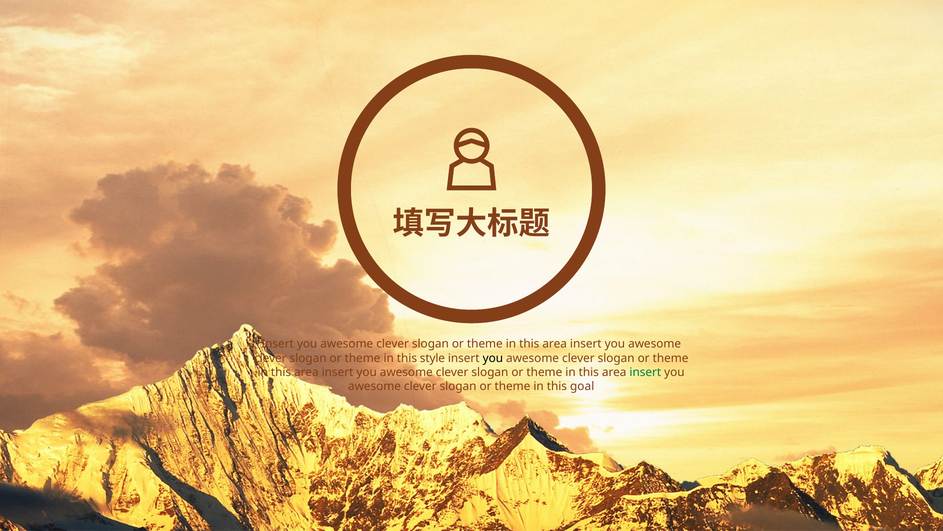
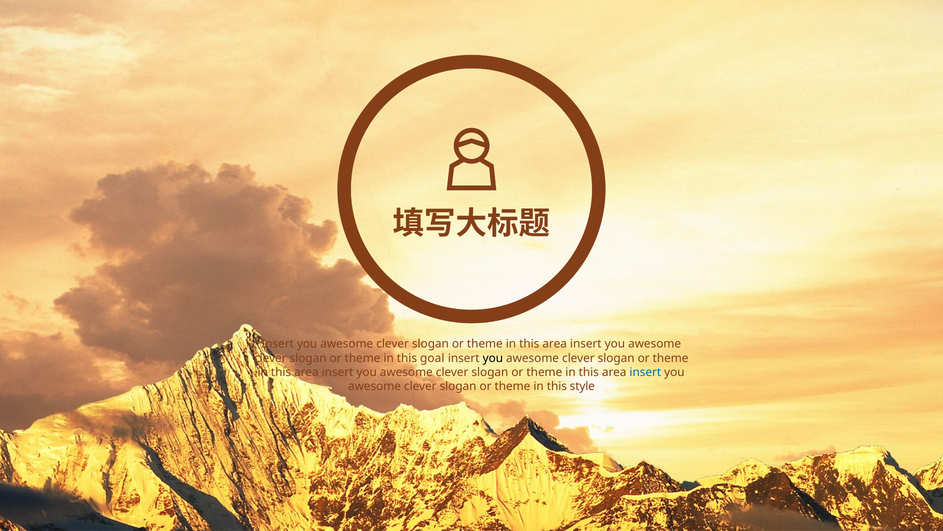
style: style -> goal
insert at (645, 372) colour: green -> blue
goal: goal -> style
